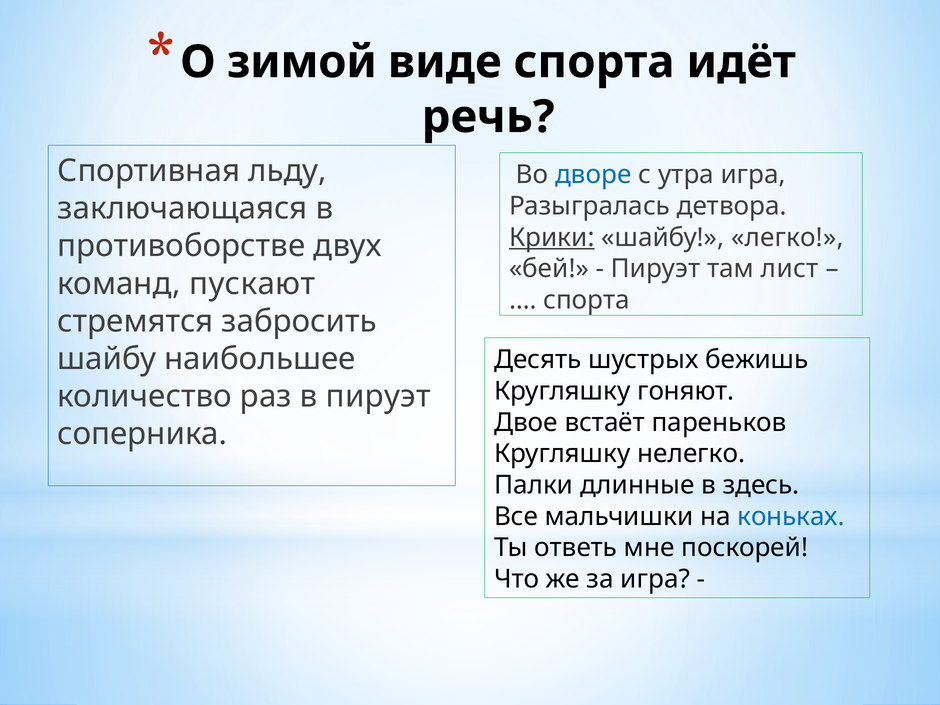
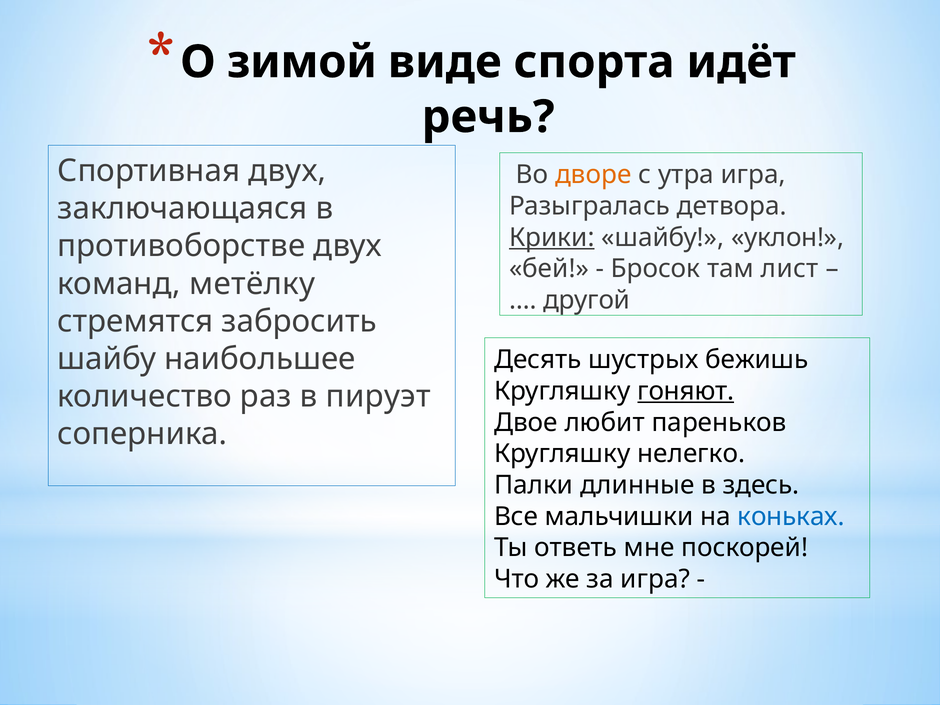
Спортивная льду: льду -> двух
дворе colour: blue -> orange
легко: легко -> уклон
Пируэт at (656, 269): Пируэт -> Бросок
пускают: пускают -> метёлку
спорта at (587, 300): спорта -> другой
гоняют underline: none -> present
встаёт: встаёт -> любит
